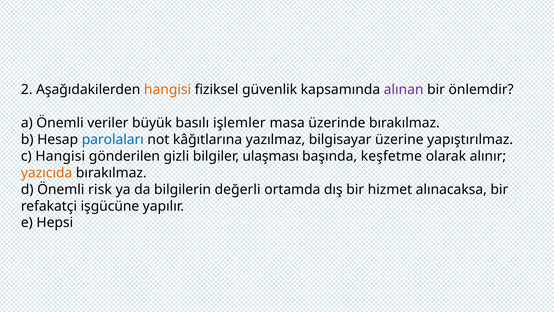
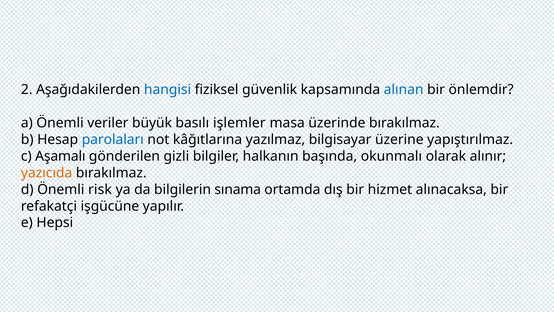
hangisi at (168, 90) colour: orange -> blue
alınan colour: purple -> blue
c Hangisi: Hangisi -> Aşamalı
ulaşması: ulaşması -> halkanın
keşfetme: keşfetme -> okunmalı
değerli: değerli -> sınama
